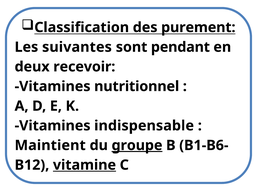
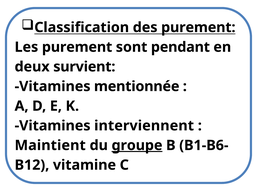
Les suivantes: suivantes -> purement
recevoir: recevoir -> survient
nutritionnel: nutritionnel -> mentionnée
indispensable: indispensable -> interviennent
vitamine underline: present -> none
